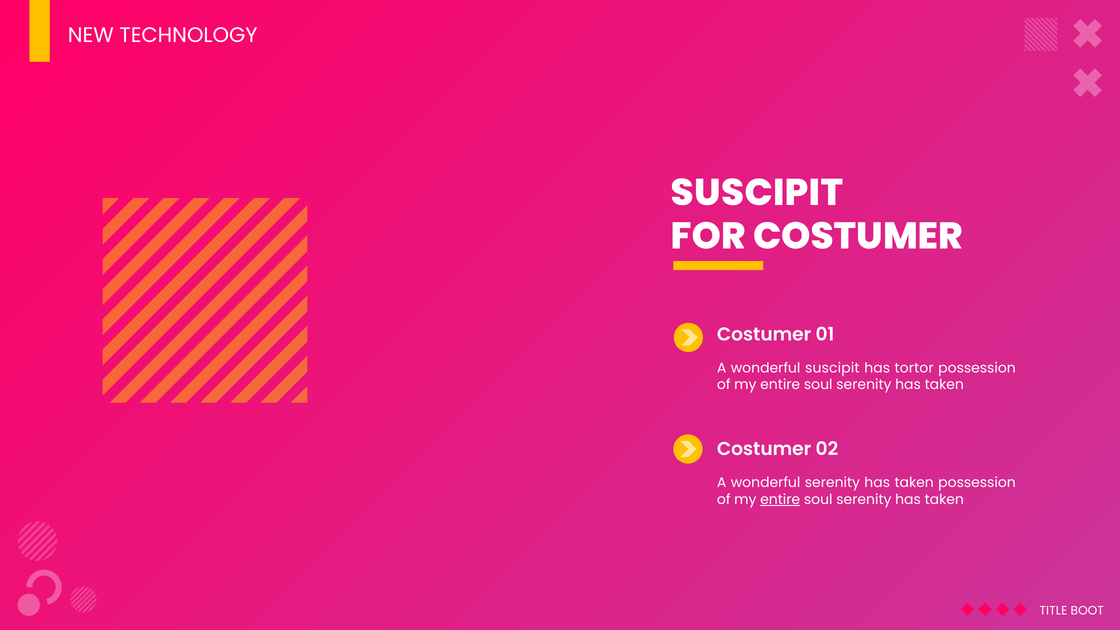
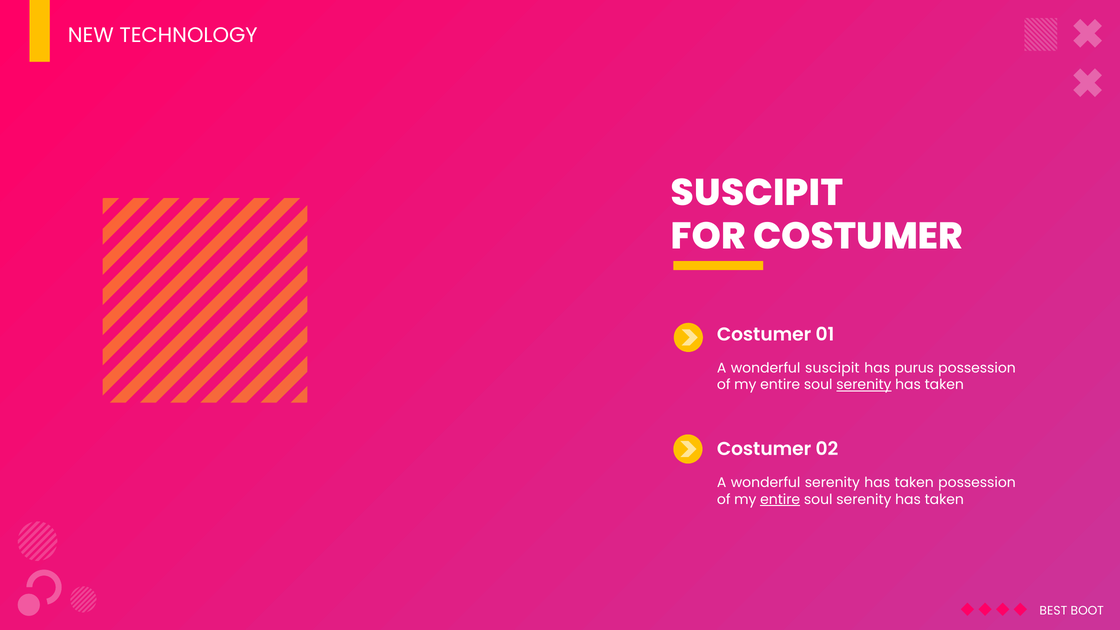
tortor: tortor -> purus
serenity at (864, 385) underline: none -> present
TITLE: TITLE -> BEST
